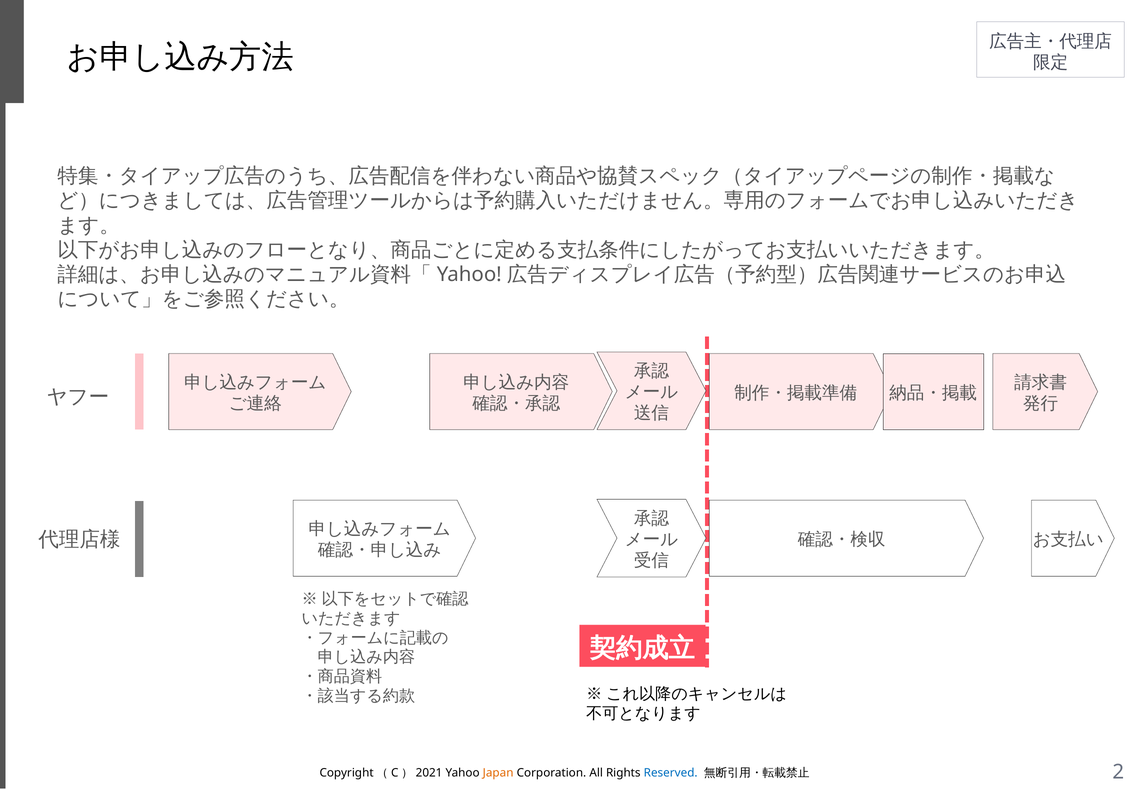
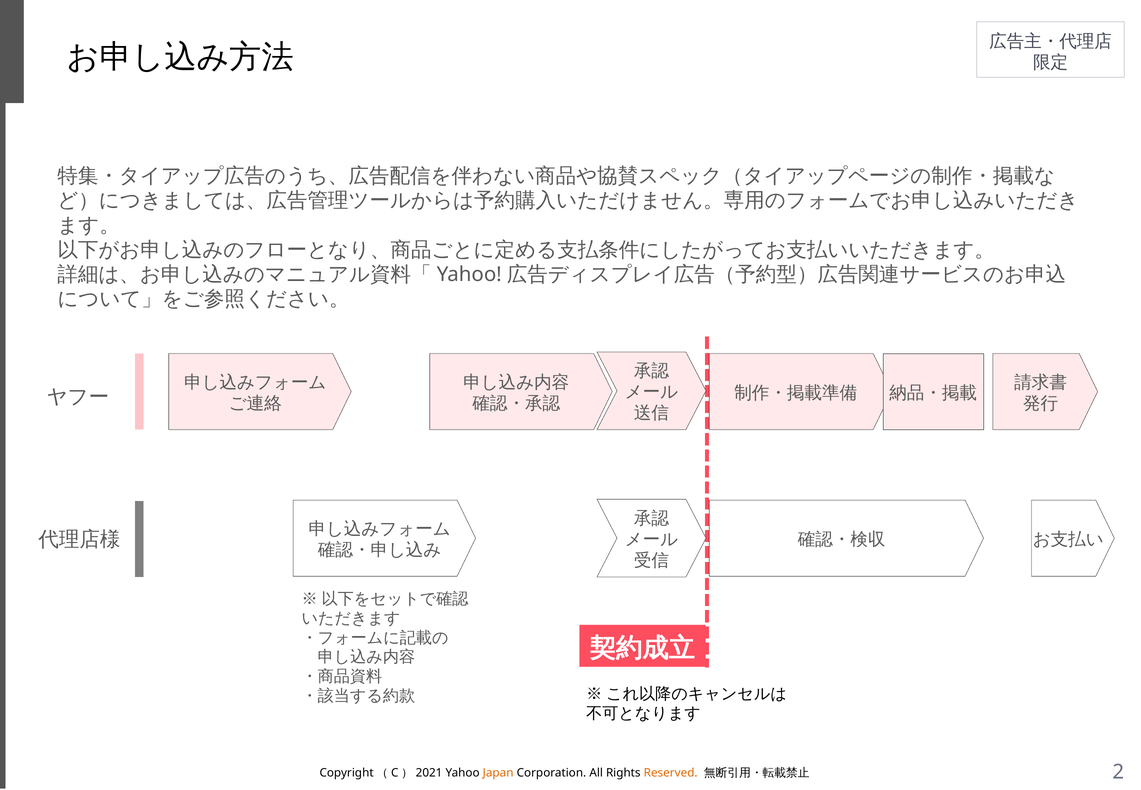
Reserved colour: blue -> orange
